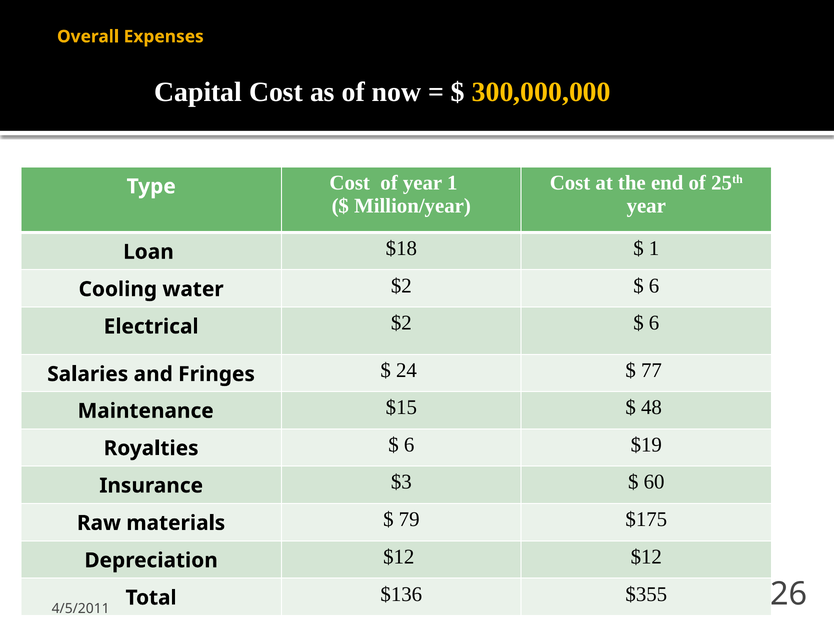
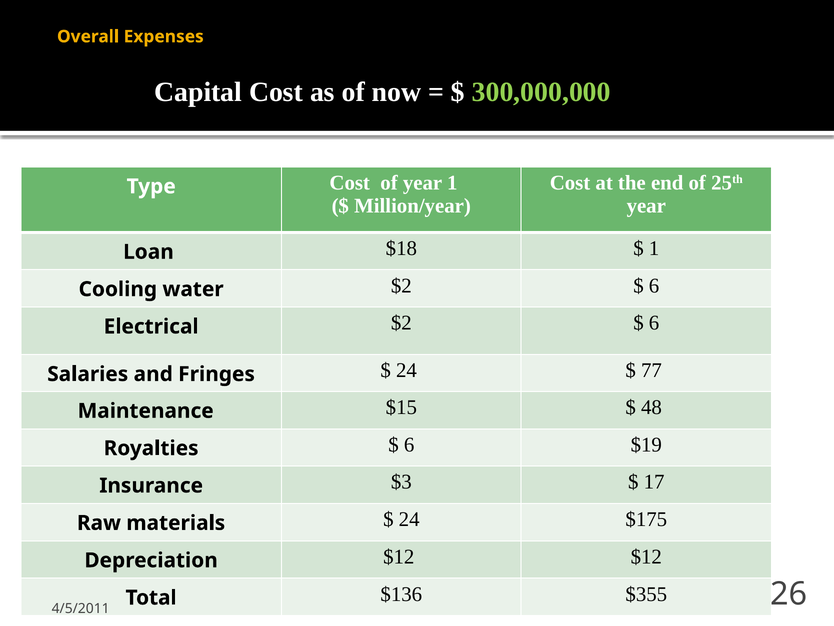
300,000,000 colour: yellow -> light green
60: 60 -> 17
79 at (409, 519): 79 -> 24
